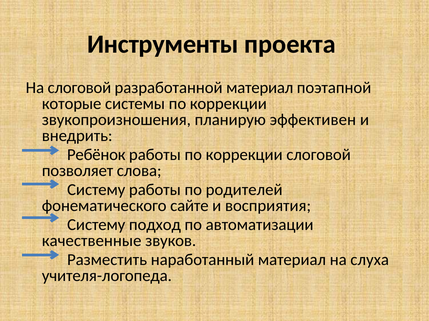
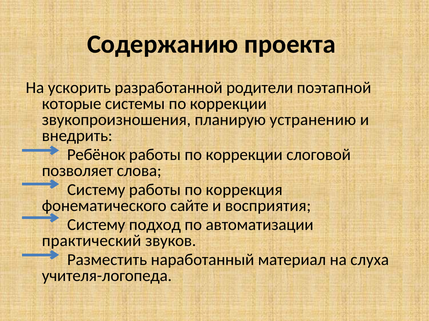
Инструменты: Инструменты -> Содержанию
На слоговой: слоговой -> ускорить
разработанной материал: материал -> родители
эффективен: эффективен -> устранению
родителей: родителей -> коррекция
качественные: качественные -> практический
